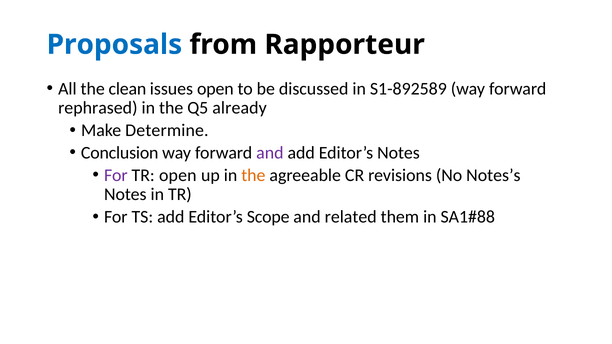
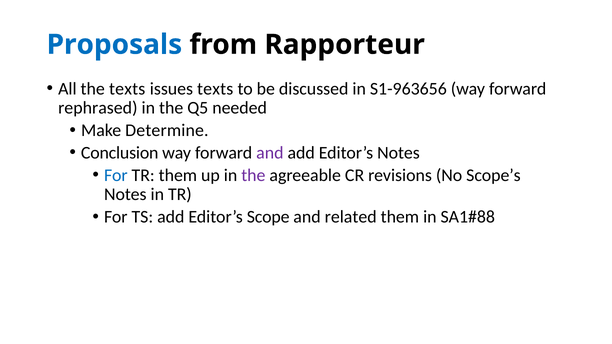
the clean: clean -> texts
issues open: open -> texts
S1-892589: S1-892589 -> S1-963656
already: already -> needed
For at (116, 175) colour: purple -> blue
TR open: open -> them
the at (253, 175) colour: orange -> purple
Notes’s: Notes’s -> Scope’s
